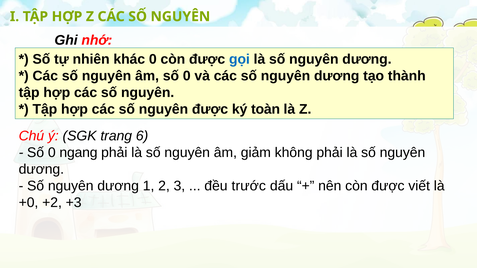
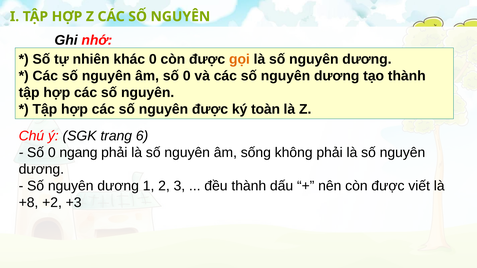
gọi colour: blue -> orange
giảm: giảm -> sống
đều trước: trước -> thành
+0: +0 -> +8
